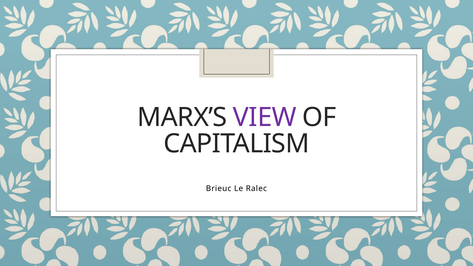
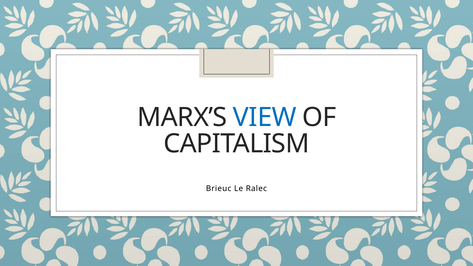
VIEW colour: purple -> blue
